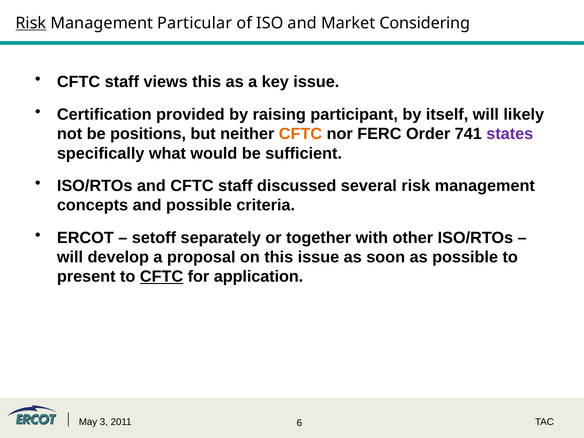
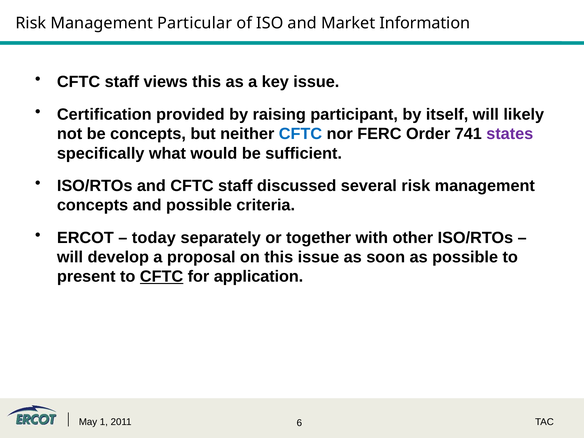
Risk at (31, 23) underline: present -> none
Considering: Considering -> Information
be positions: positions -> concepts
CFTC at (300, 134) colour: orange -> blue
setoff: setoff -> today
3: 3 -> 1
